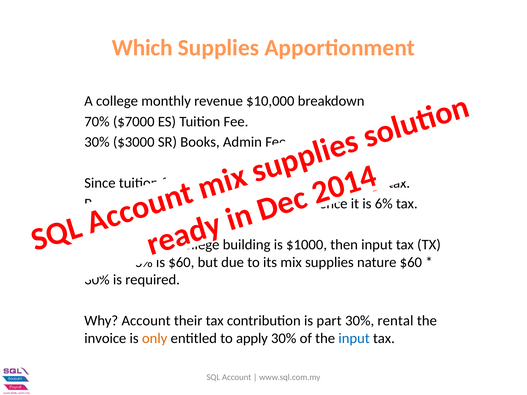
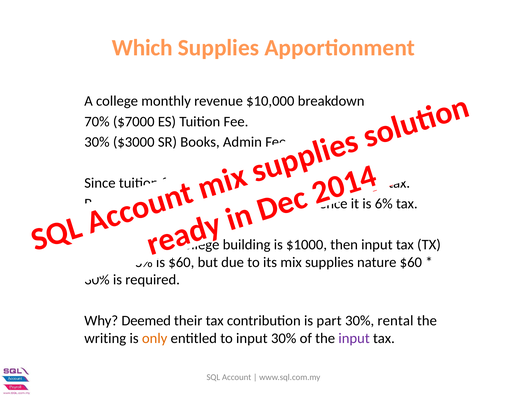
Why Account: Account -> Deemed
invoice: invoice -> writing
to apply: apply -> input
input at (354, 339) colour: blue -> purple
